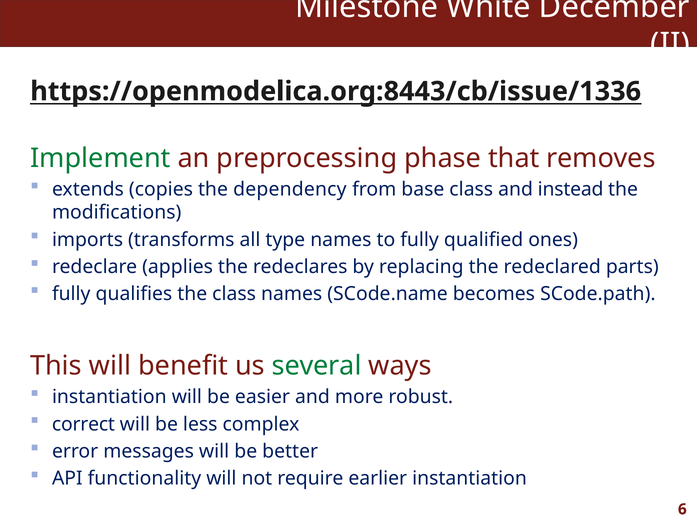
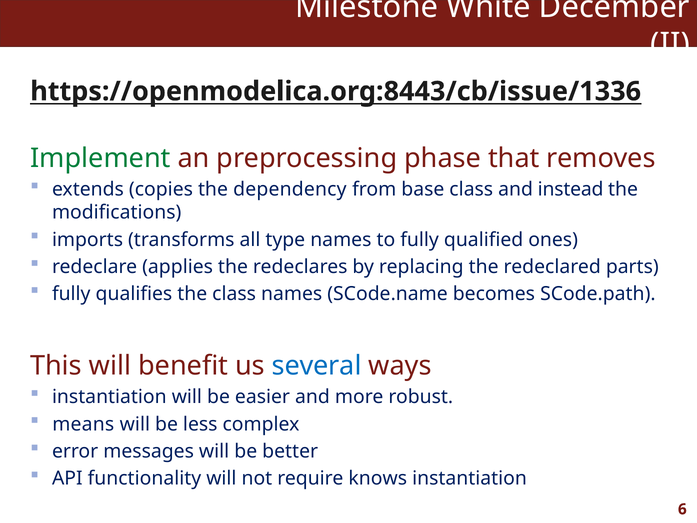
several colour: green -> blue
correct: correct -> means
earlier: earlier -> knows
